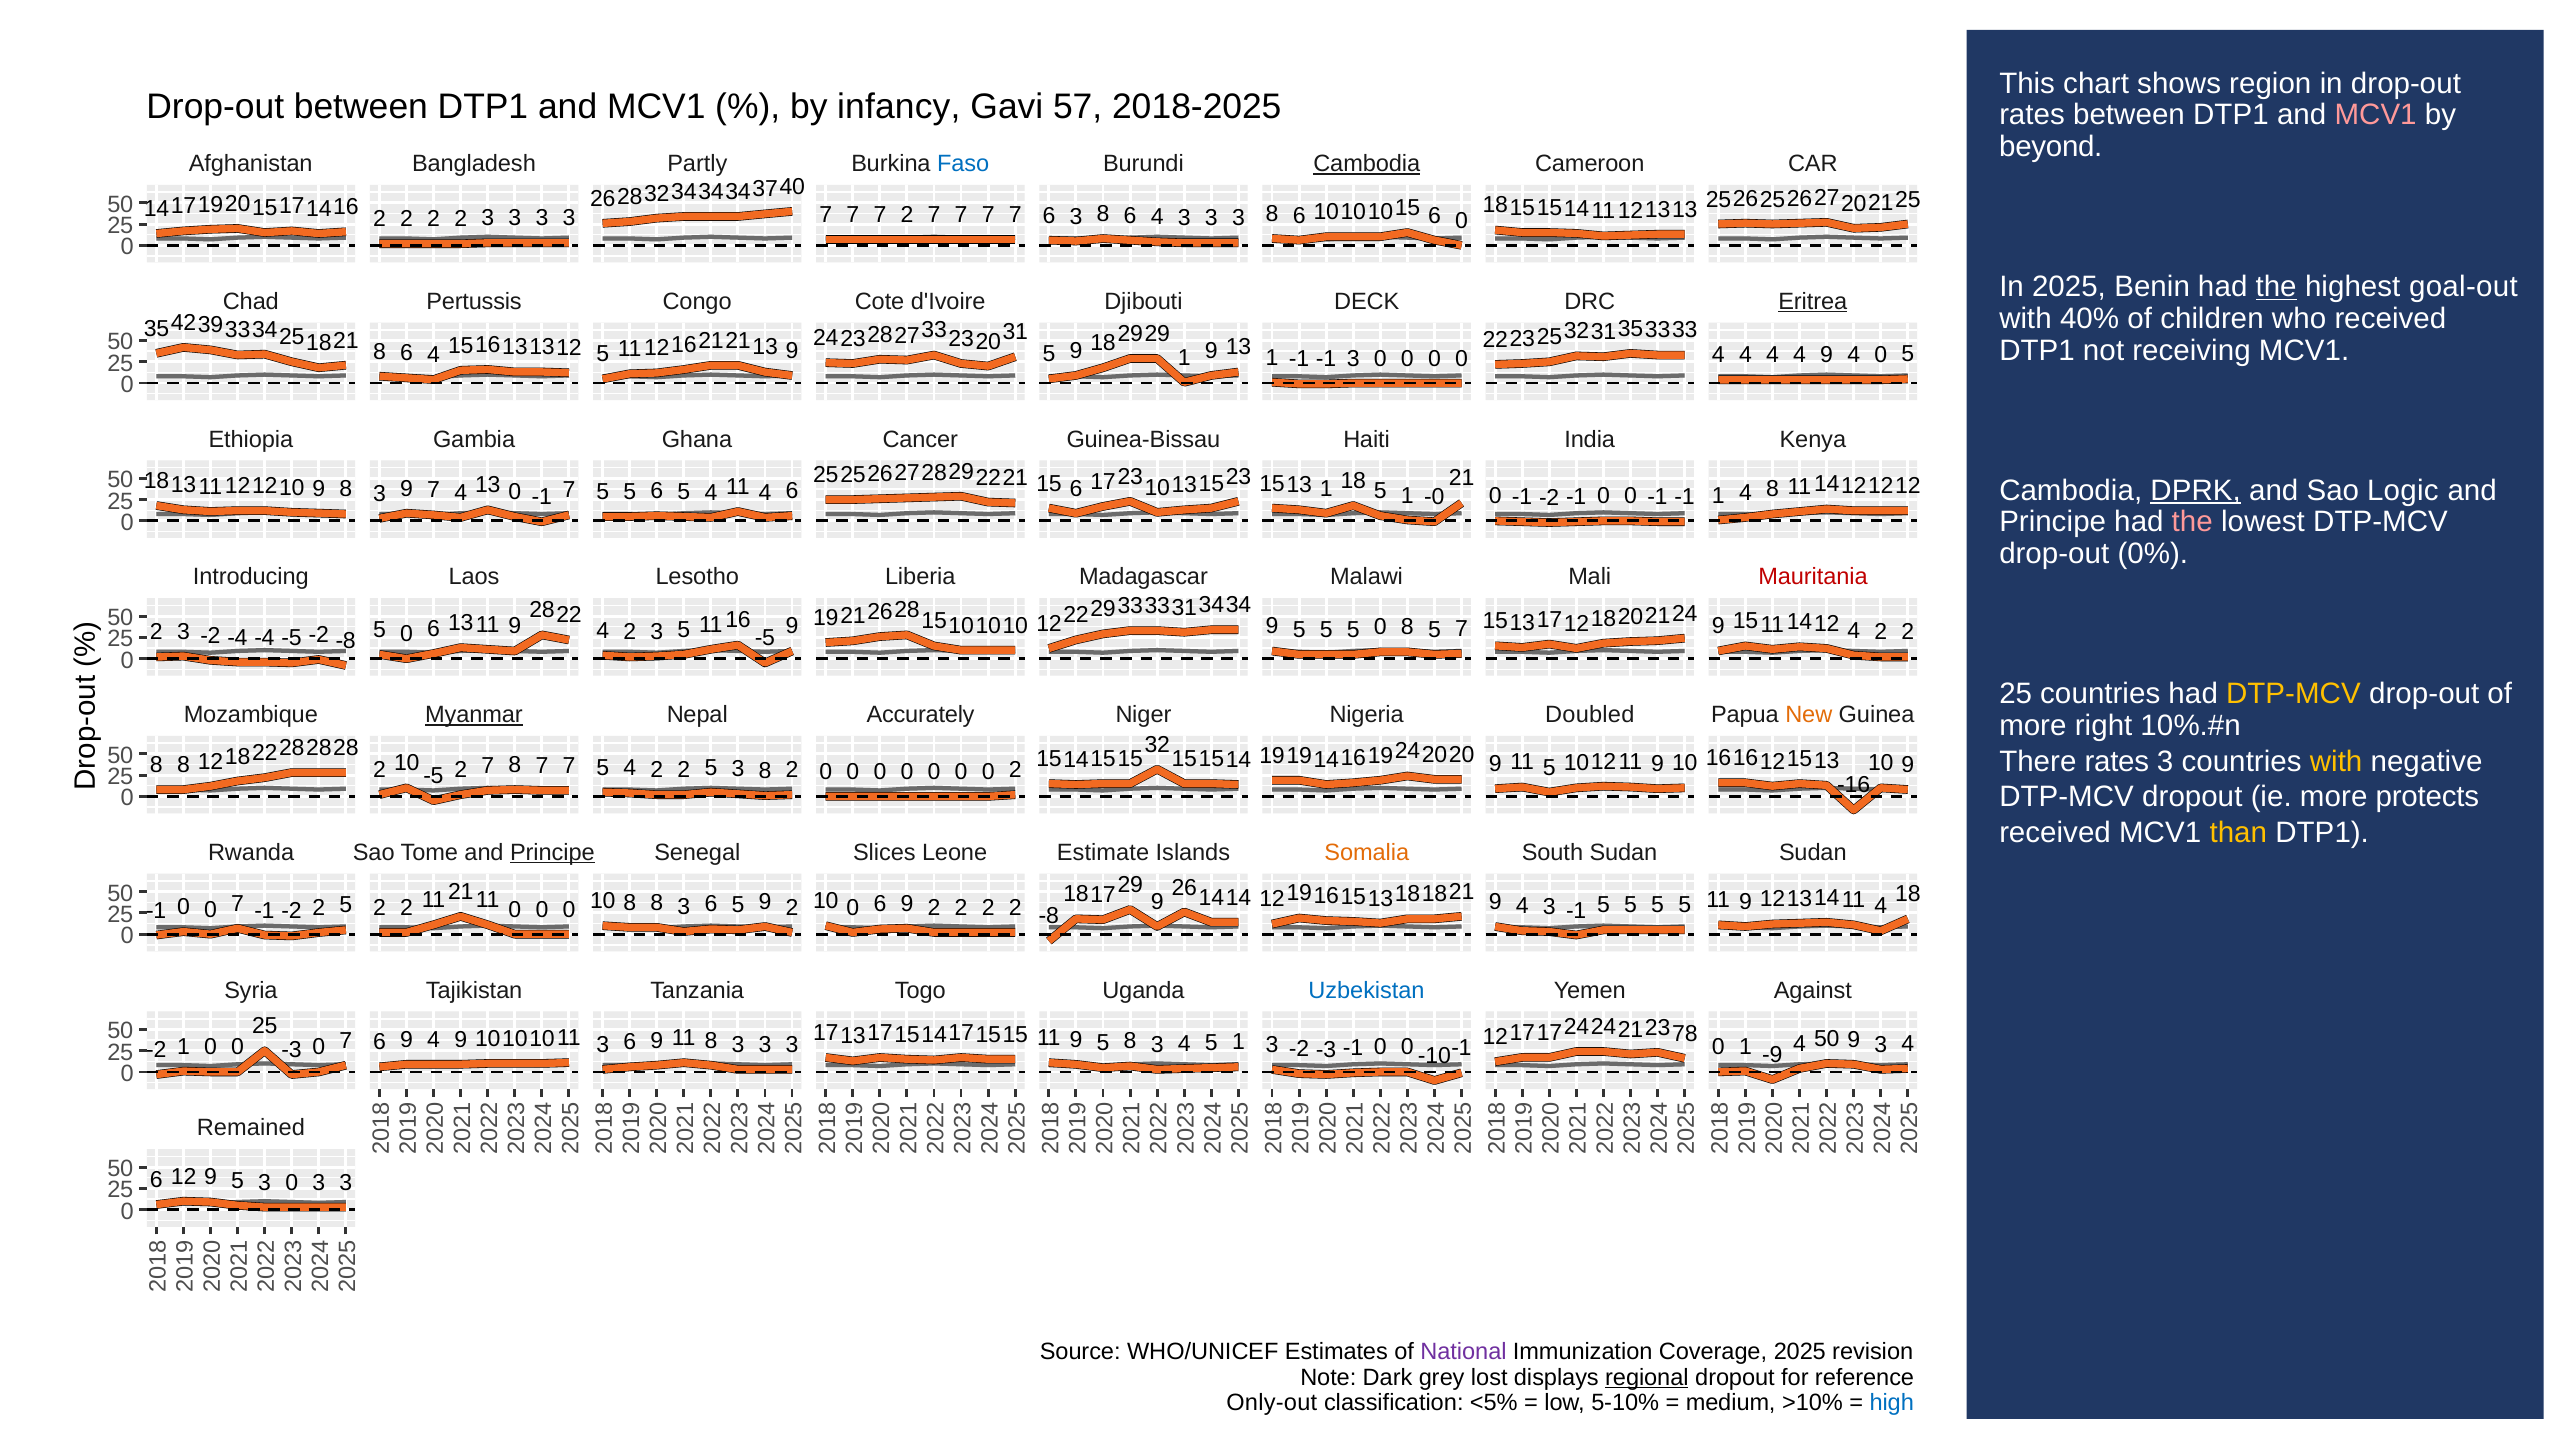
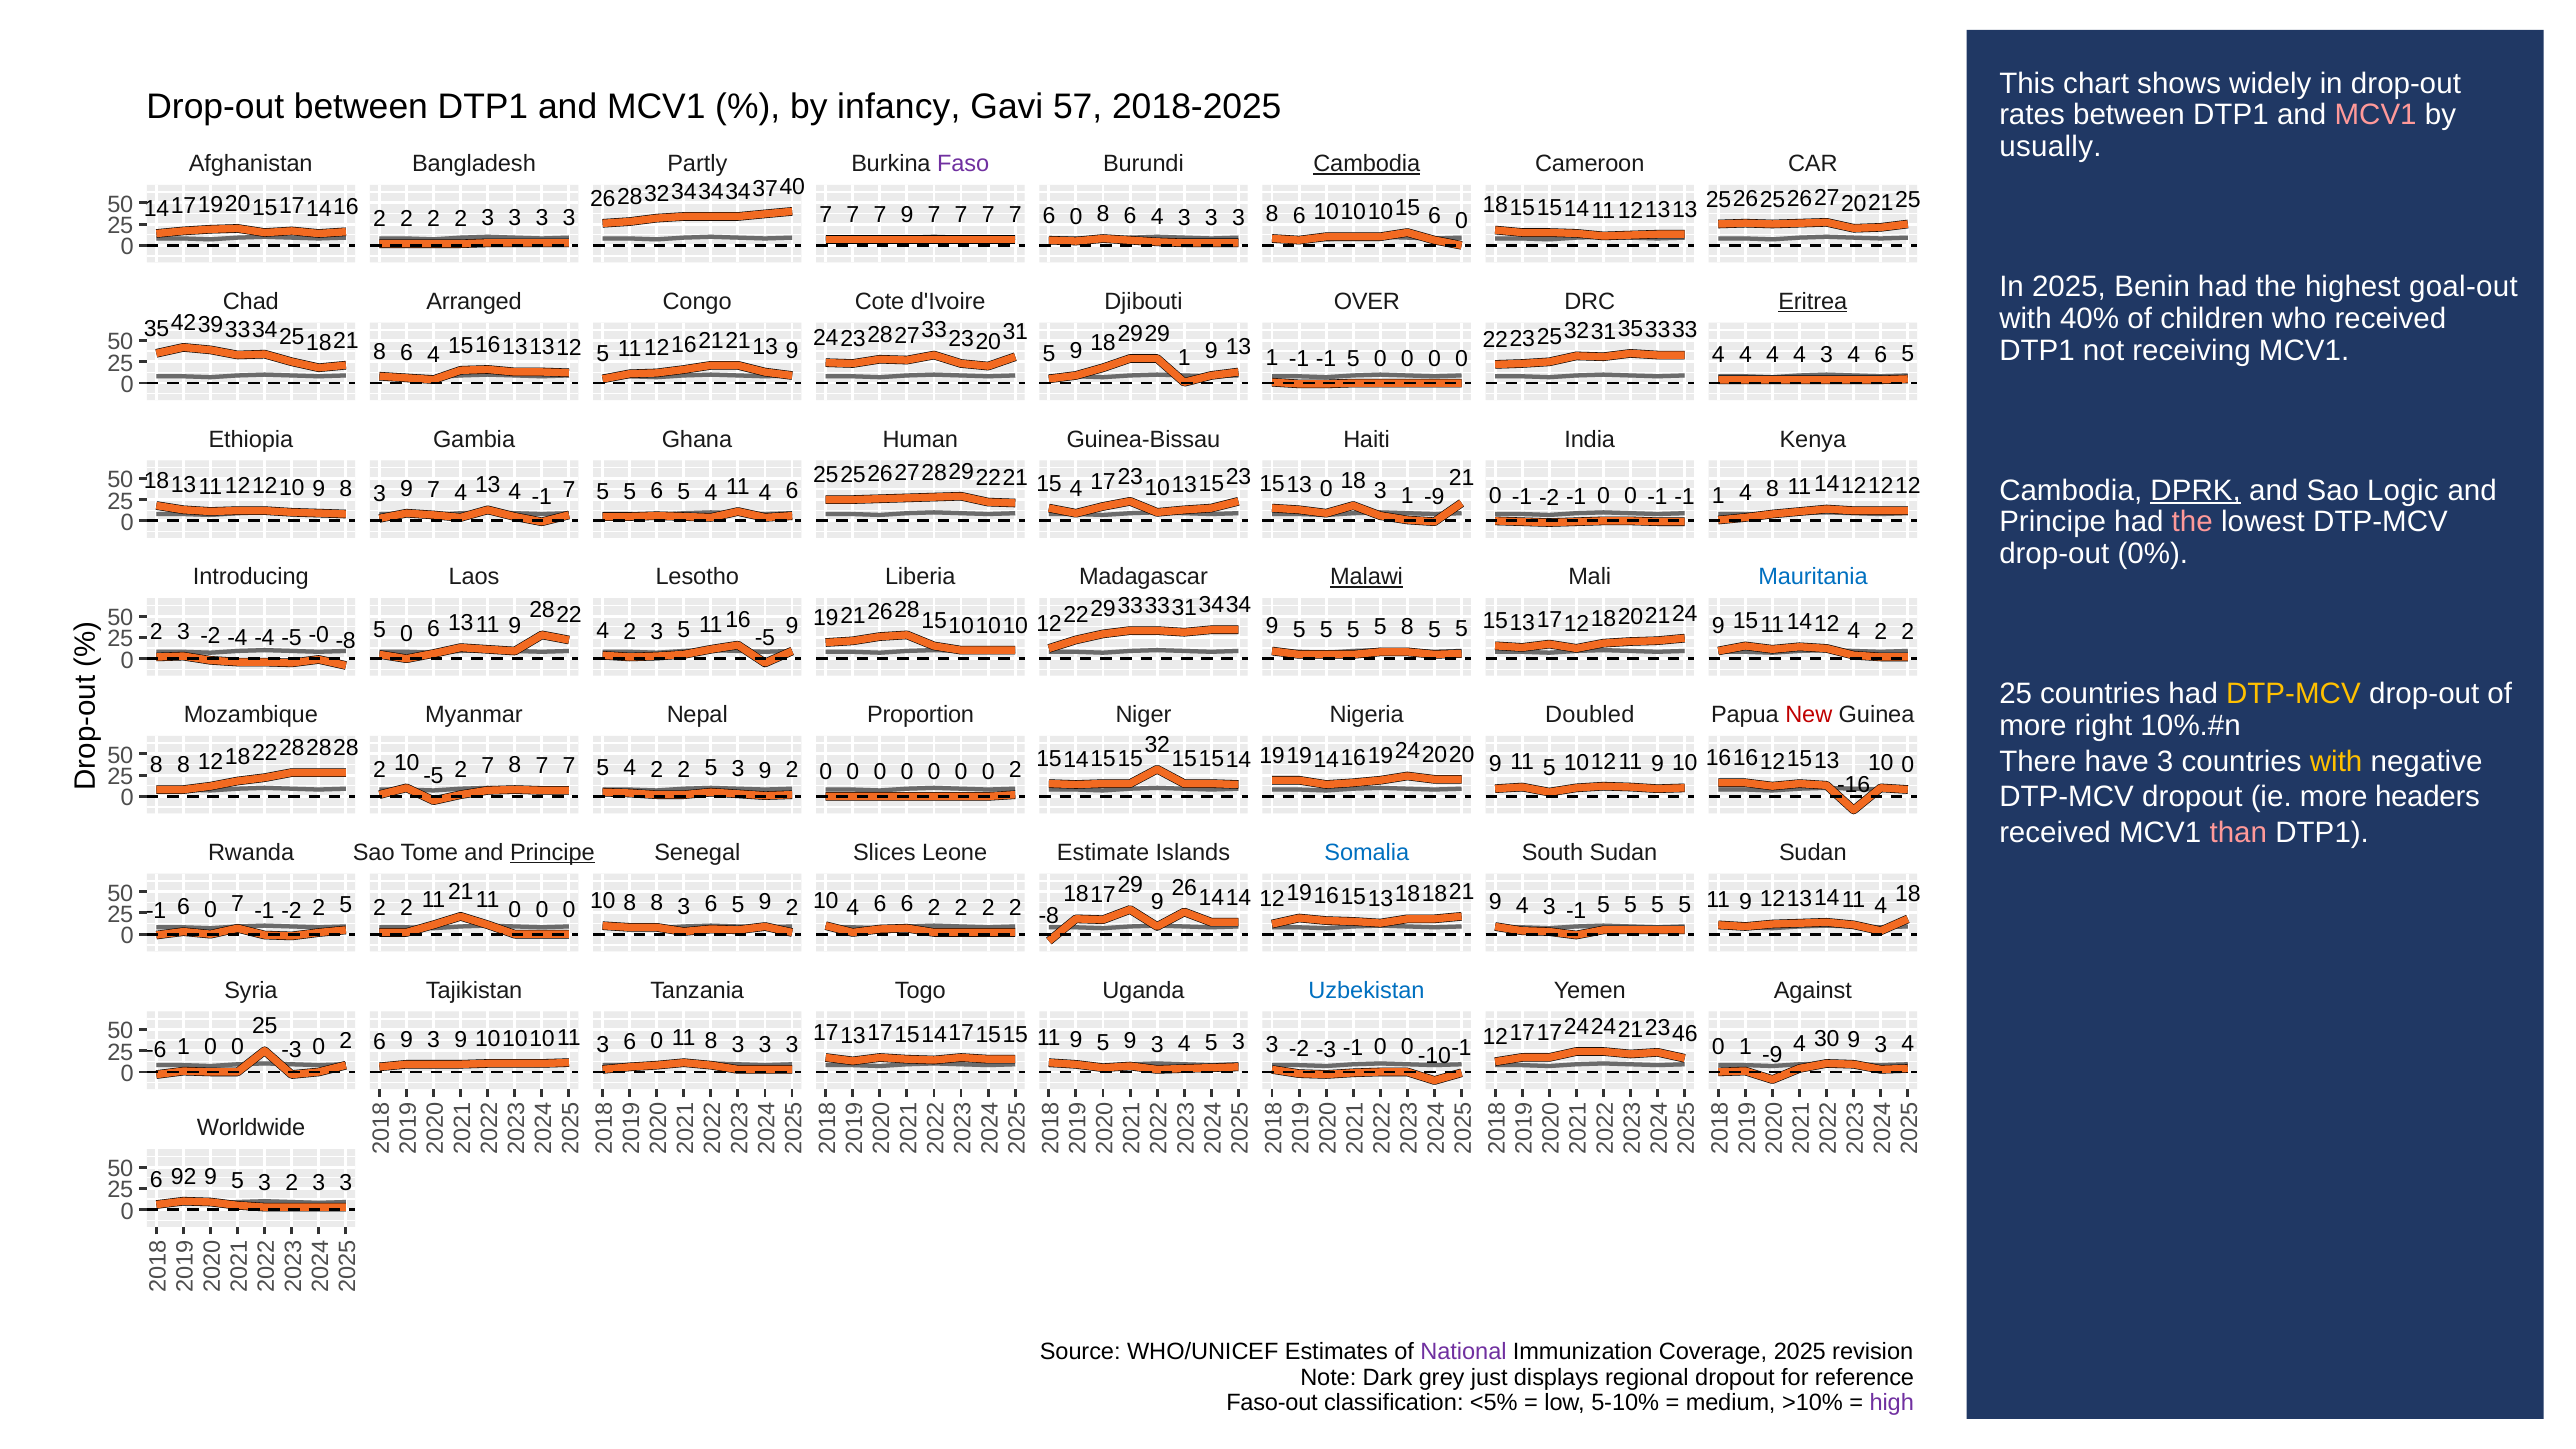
region: region -> widely
beyond: beyond -> usually
Faso colour: blue -> purple
7 7 7 2: 2 -> 9
3 at (1076, 216): 3 -> 0
the at (2276, 287) underline: present -> none
Pertussis: Pertussis -> Arranged
DECK: DECK -> OVER
4 4 9: 9 -> 3
0 at (1881, 355): 0 -> 6
-1 -1 3: 3 -> 5
Cancer: Cancer -> Human
15 6: 6 -> 4
1 at (1326, 489): 1 -> 0
18 5: 5 -> 3
-0 at (1434, 497): -0 -> -9
13 0: 0 -> 4
Malawi underline: none -> present
Mauritania colour: red -> blue
0 at (1380, 627): 0 -> 5
8 5 7: 7 -> 5
-5 -2: -2 -> -0
Myanmar underline: present -> none
Accurately: Accurately -> Proportion
New colour: orange -> red
There rates: rates -> have
9 at (1908, 765): 9 -> 0
5 3 8: 8 -> 9
protects: protects -> headers
than colour: yellow -> pink
Somalia colour: orange -> blue
10 0: 0 -> 4
9 at (907, 904): 9 -> 6
0 at (183, 907): 0 -> 6
78: 78 -> 46
9 5 8: 8 -> 9
4 5 1: 1 -> 3
6 9 4: 4 -> 3
3 6 9: 9 -> 0
4 50: 50 -> 30
-2 at (156, 1050): -2 -> -6
-3 0 7: 7 -> 2
Remained: Remained -> Worldwide
6 12: 12 -> 92
5 3 0: 0 -> 2
lost: lost -> just
regional underline: present -> none
Only-out: Only-out -> Faso-out
high colour: blue -> purple
